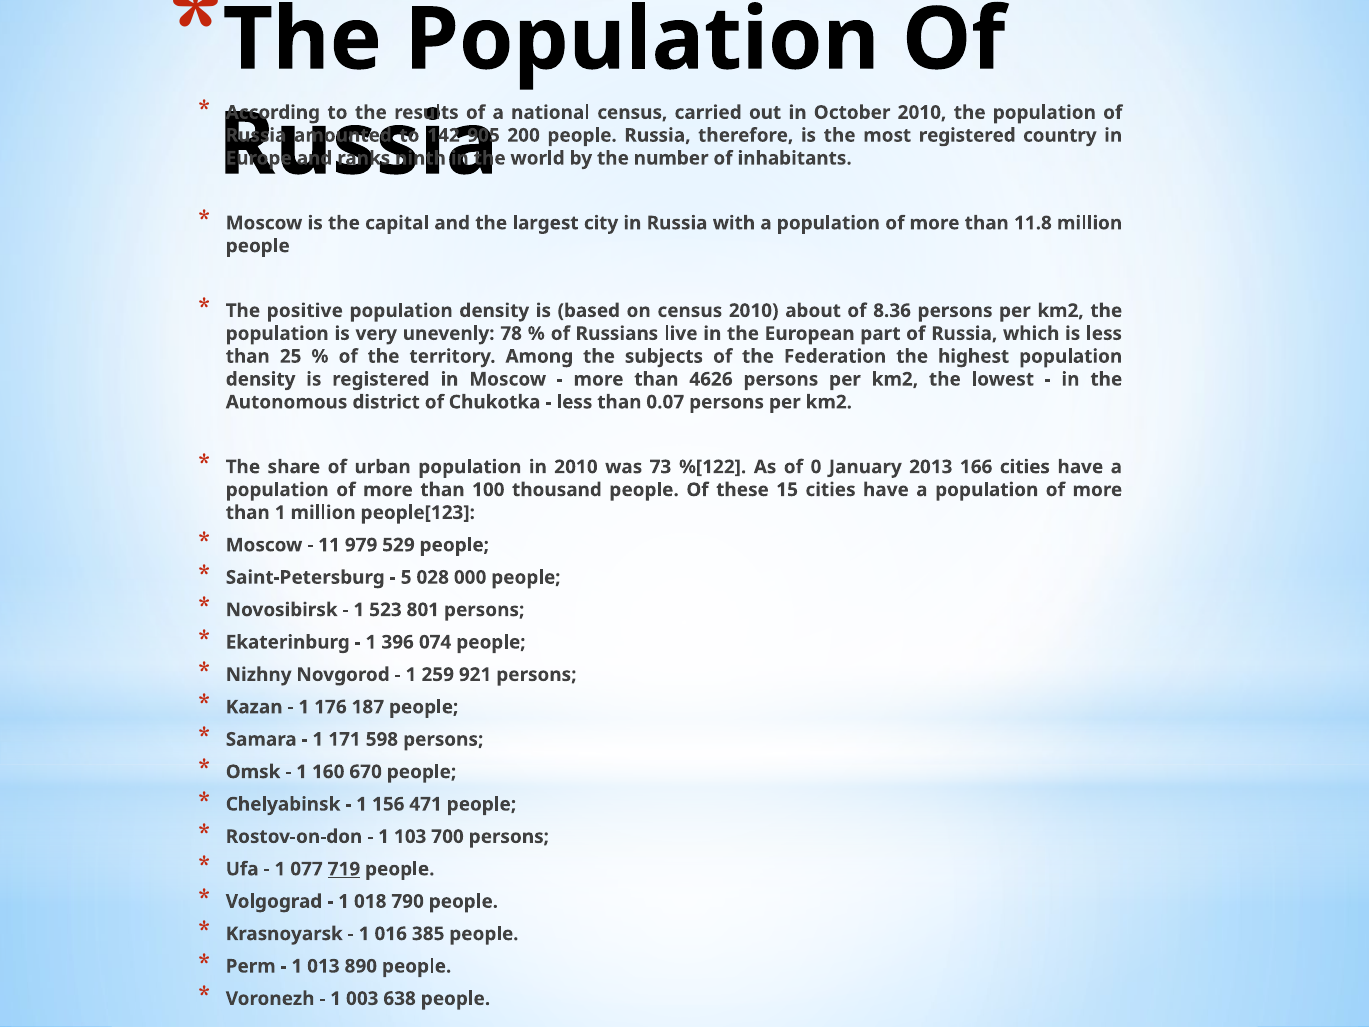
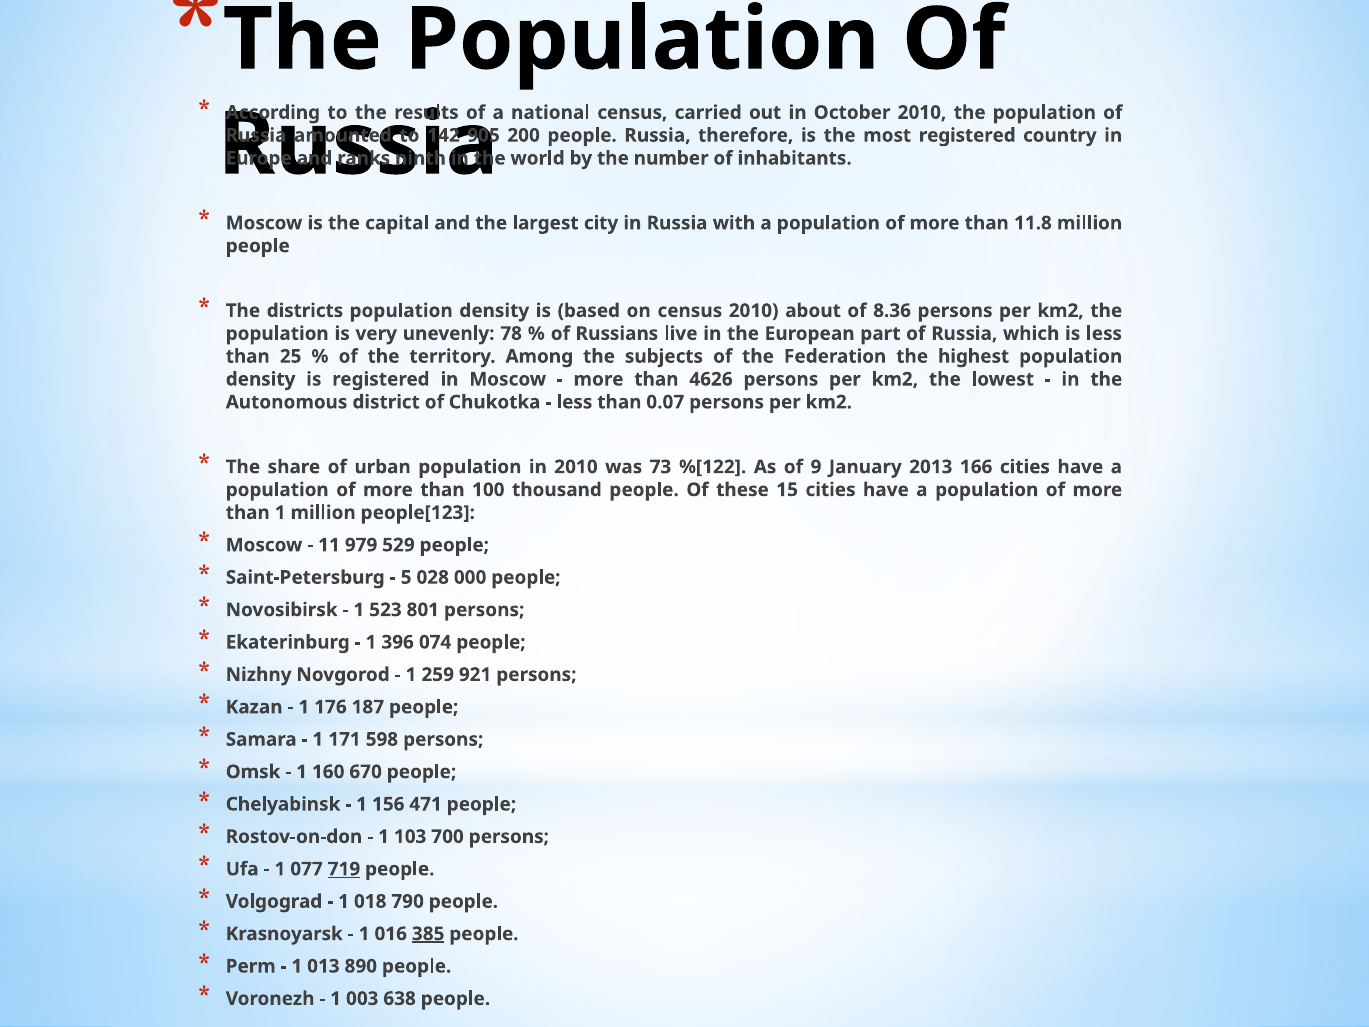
positive: positive -> districts
0: 0 -> 9
385 underline: none -> present
